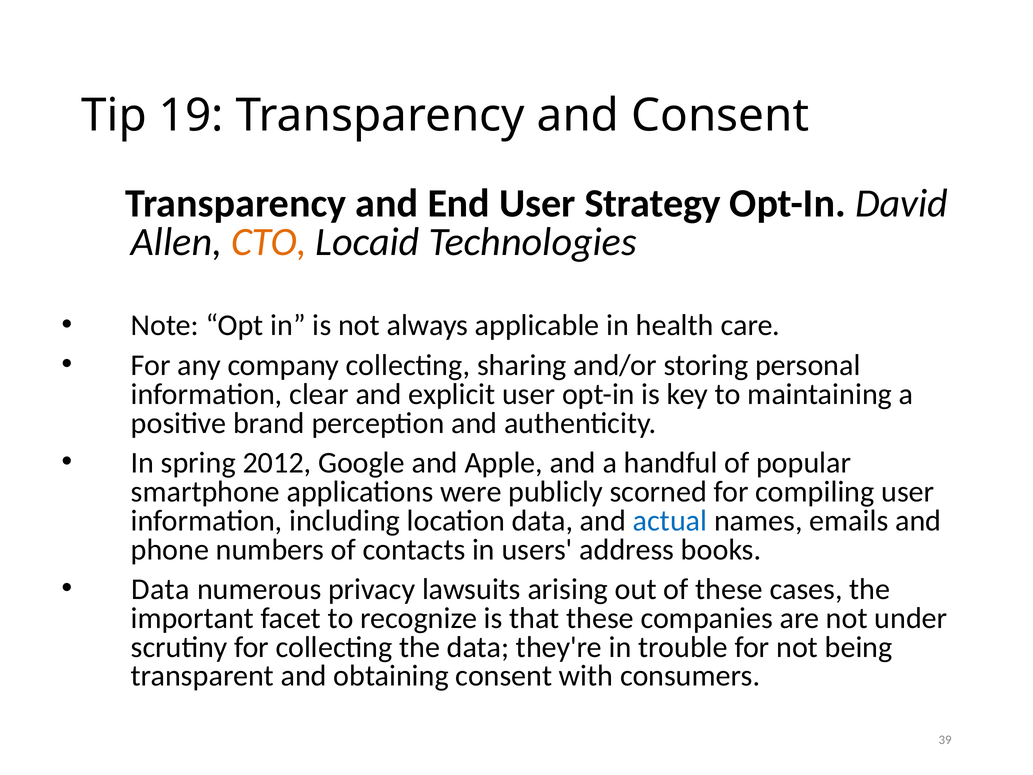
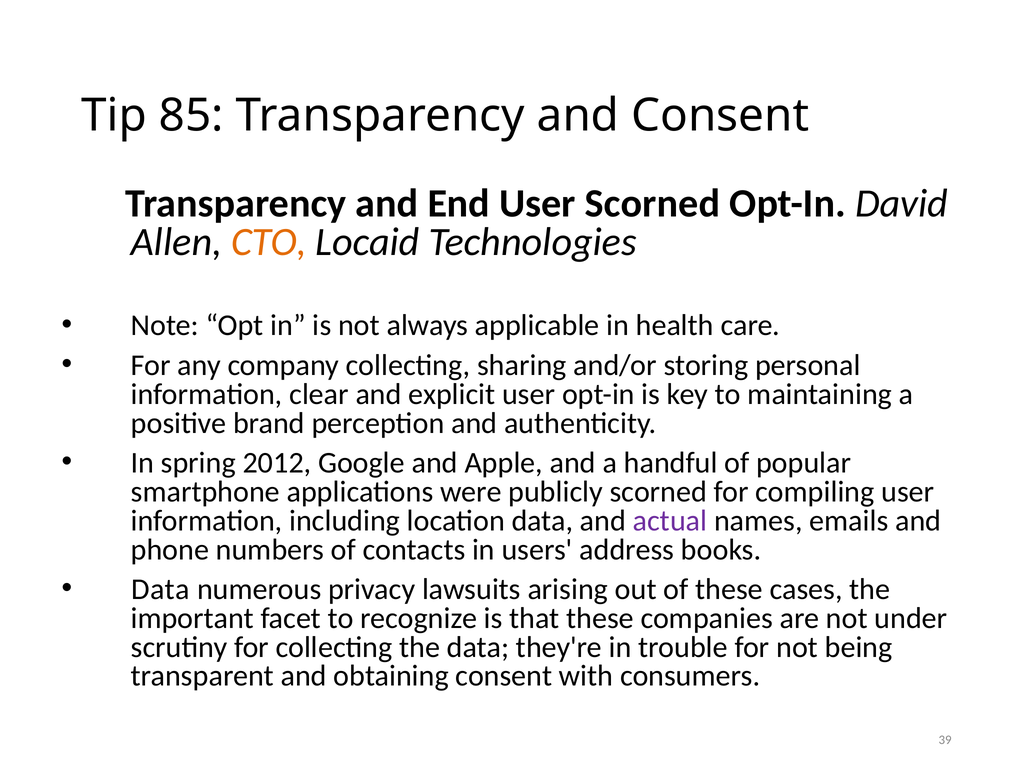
19: 19 -> 85
User Strategy: Strategy -> Scorned
actual colour: blue -> purple
